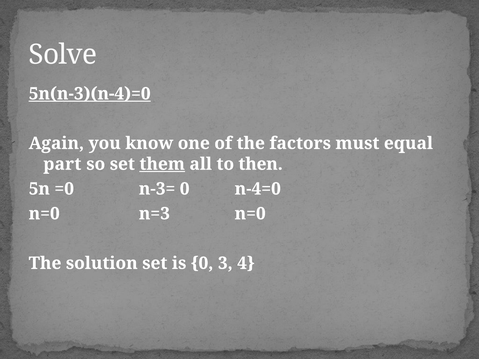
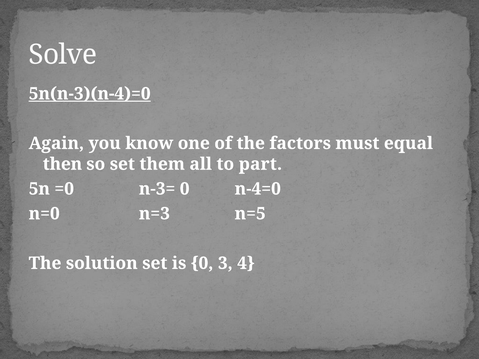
part: part -> then
them underline: present -> none
then: then -> part
n=3 n=0: n=0 -> n=5
